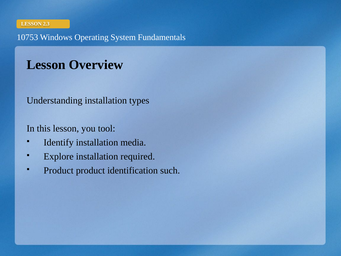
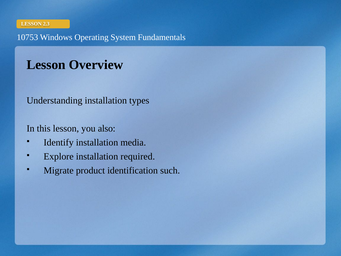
tool: tool -> also
Product at (59, 170): Product -> Migrate
